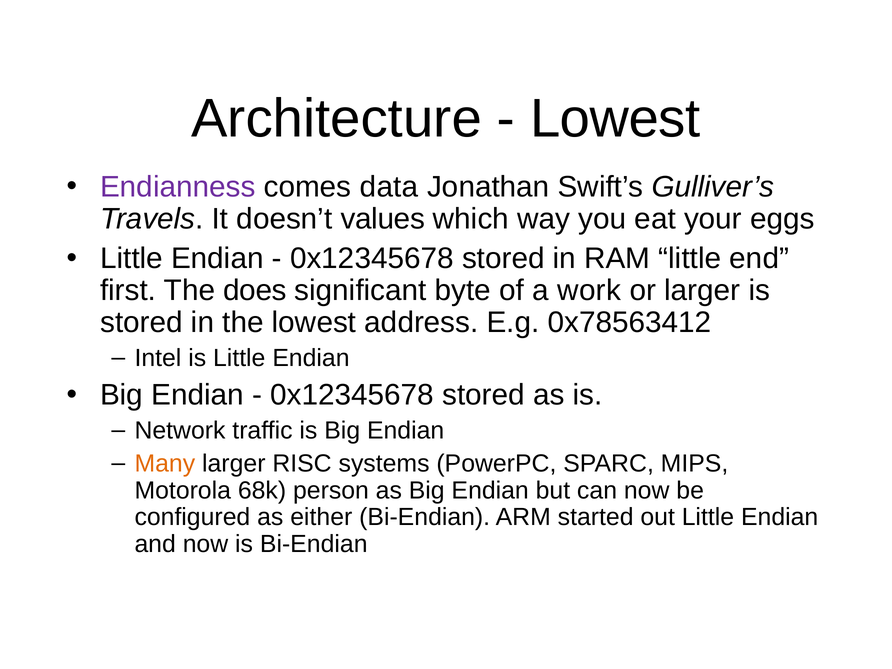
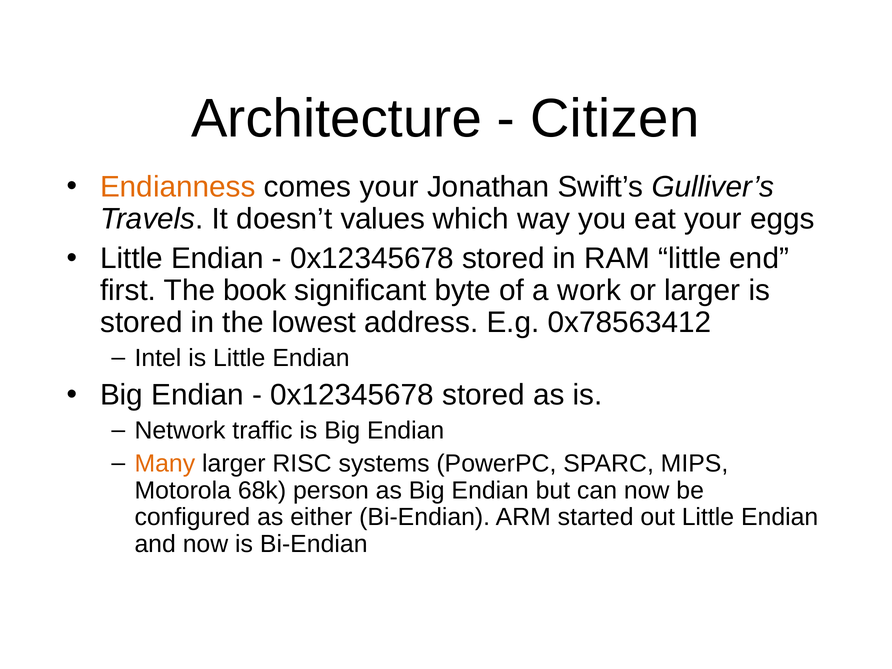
Lowest at (615, 119): Lowest -> Citizen
Endianness colour: purple -> orange
comes data: data -> your
does: does -> book
